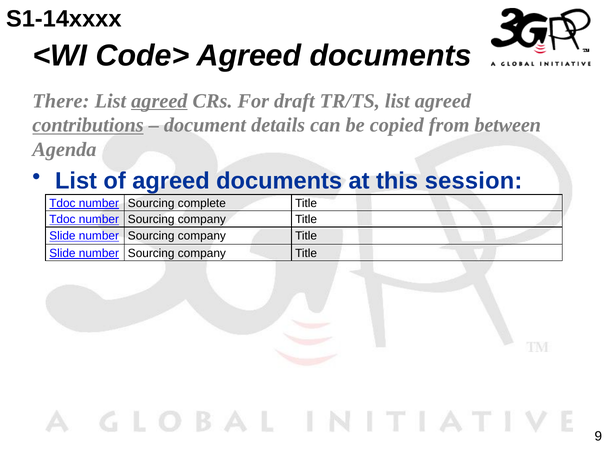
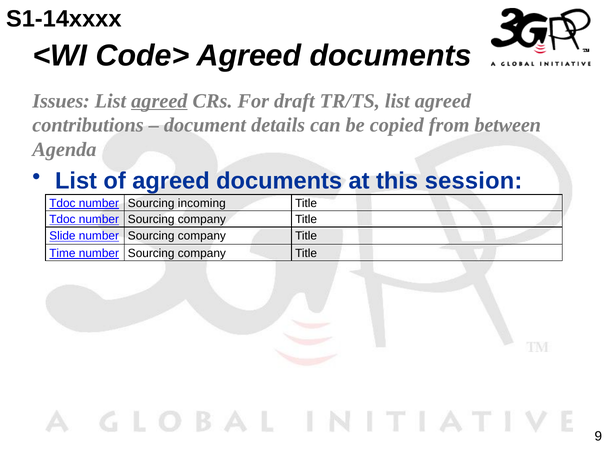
There: There -> Issues
contributions underline: present -> none
complete: complete -> incoming
Slide at (62, 253): Slide -> Time
